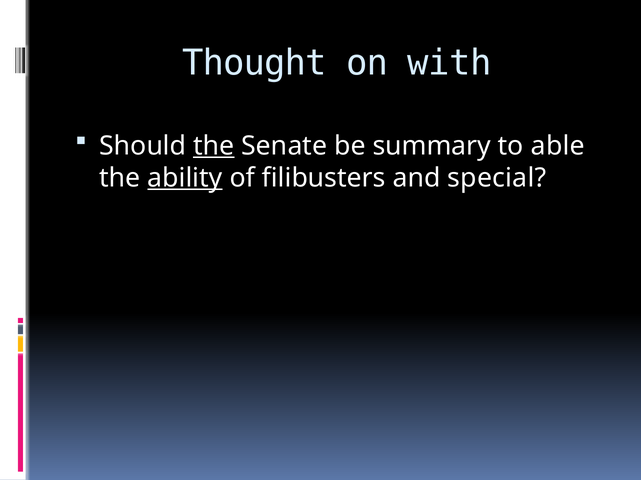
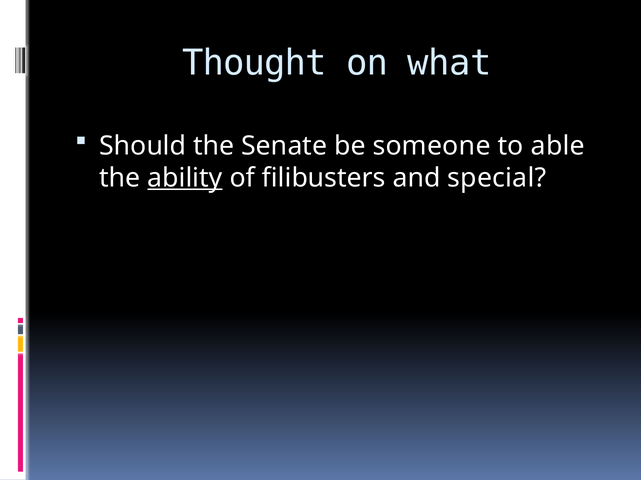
with: with -> what
the at (214, 146) underline: present -> none
summary: summary -> someone
